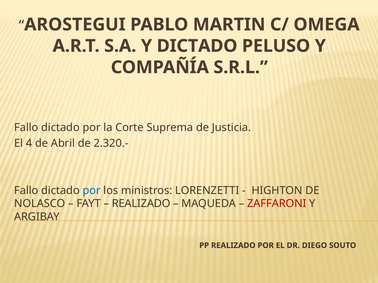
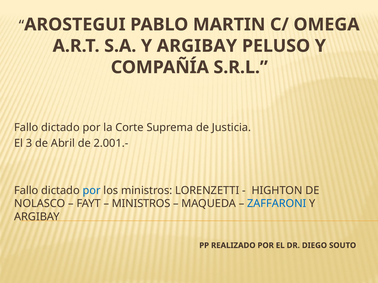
S.A Y DICTADO: DICTADO -> ARGIBAY
4: 4 -> 3
2.320.-: 2.320.- -> 2.001.-
REALIZADO at (141, 204): REALIZADO -> MINISTROS
ZAFFARONI colour: red -> blue
